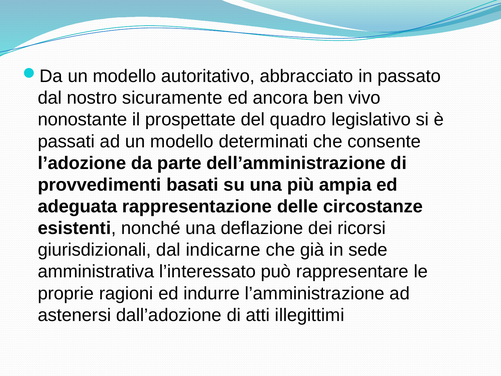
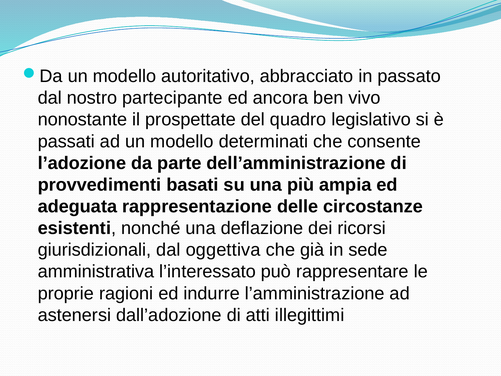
sicuramente: sicuramente -> partecipante
indicarne: indicarne -> oggettiva
